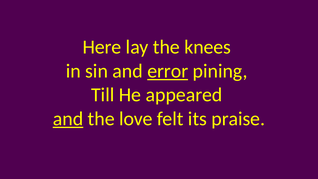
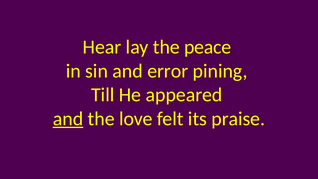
Here: Here -> Hear
knees: knees -> peace
error underline: present -> none
